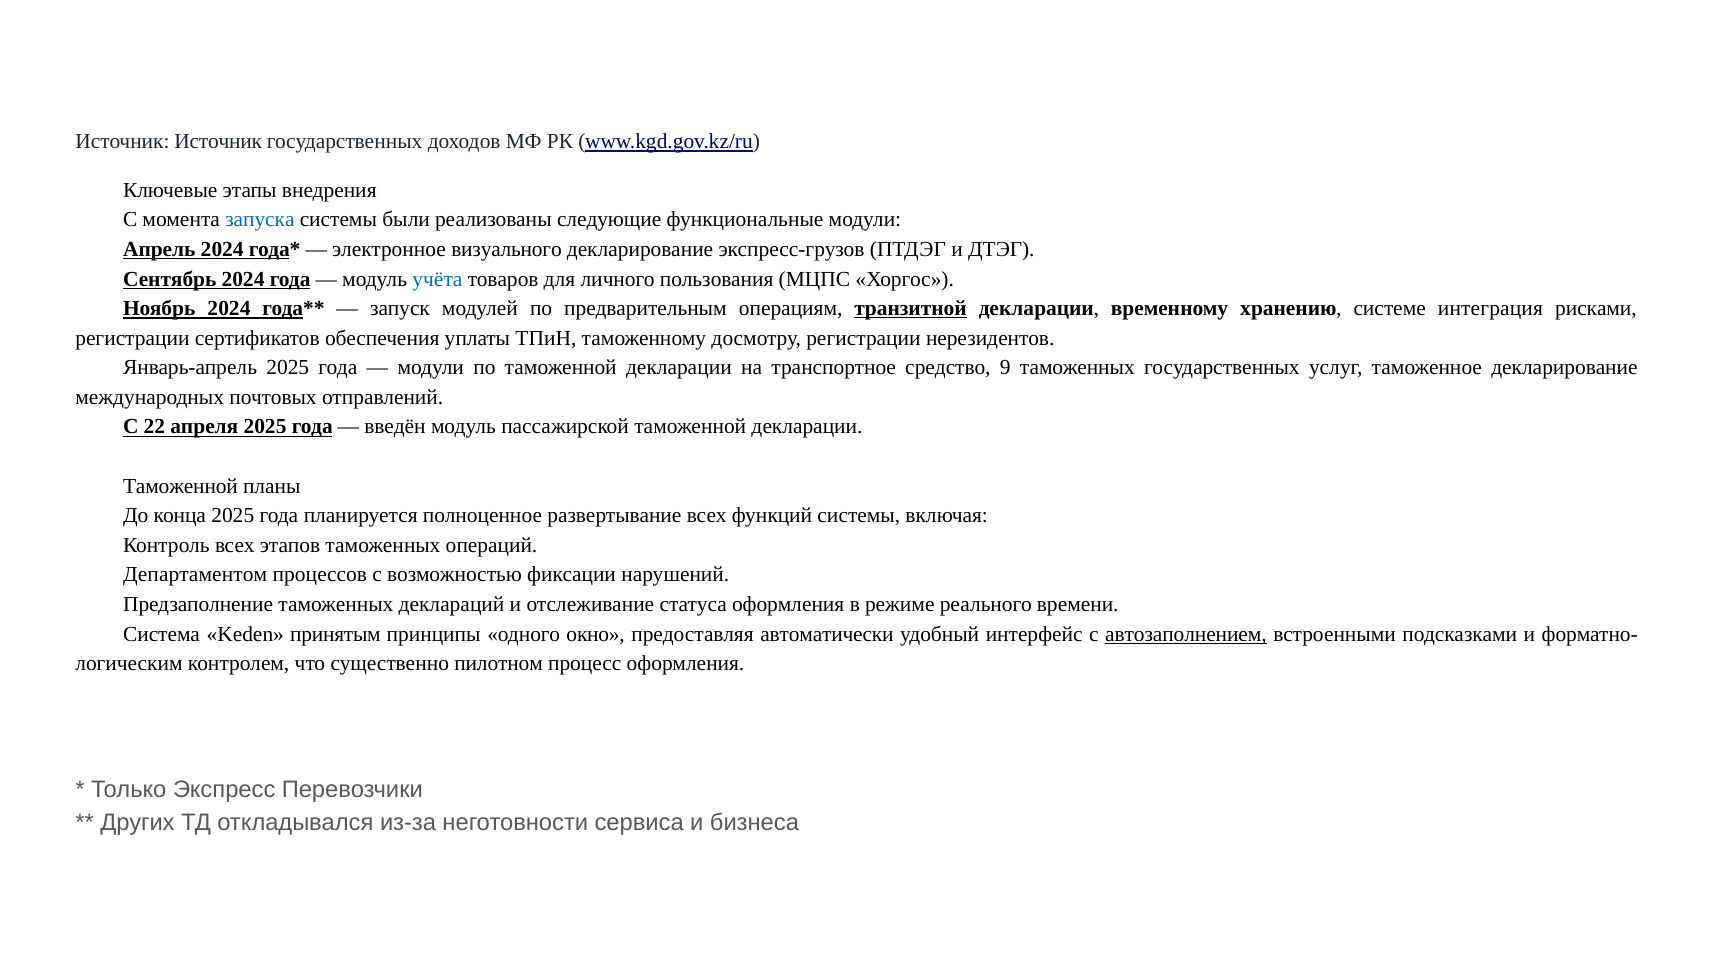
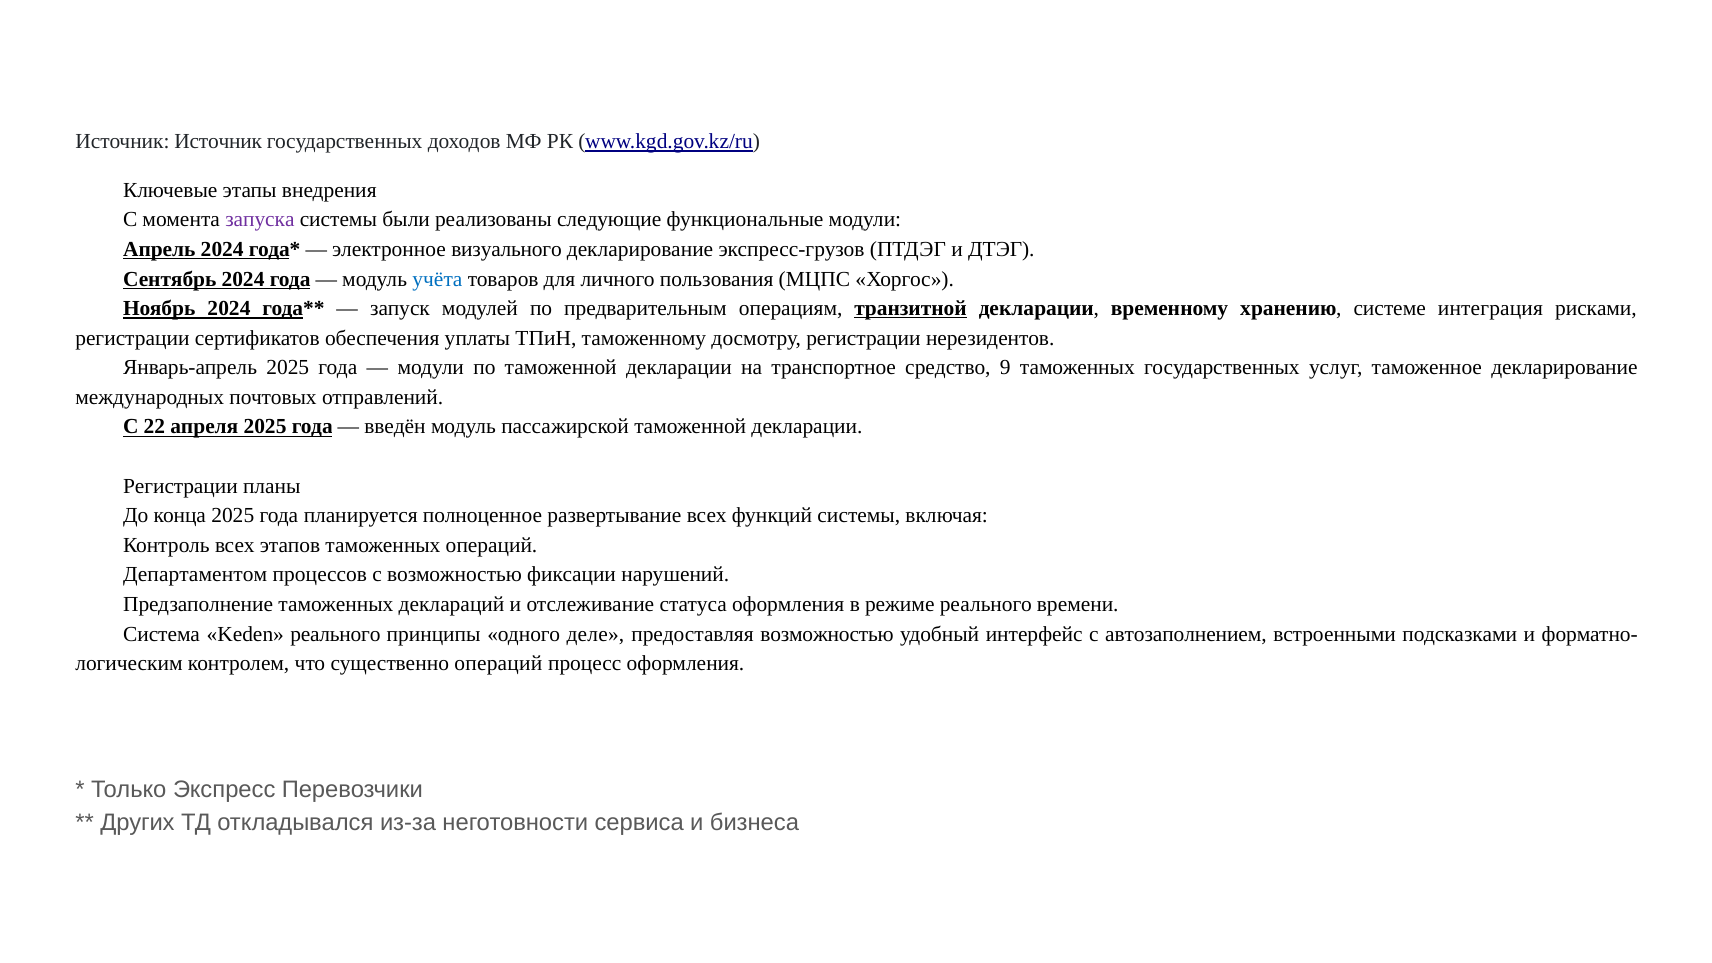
запуска colour: blue -> purple
Таможенной at (180, 486): Таможенной -> Регистрации
Keden принятым: принятым -> реального
окно: окно -> деле
предоставляя автоматически: автоматически -> возможностью
автозаполнением underline: present -> none
существенно пилотном: пилотном -> операций
